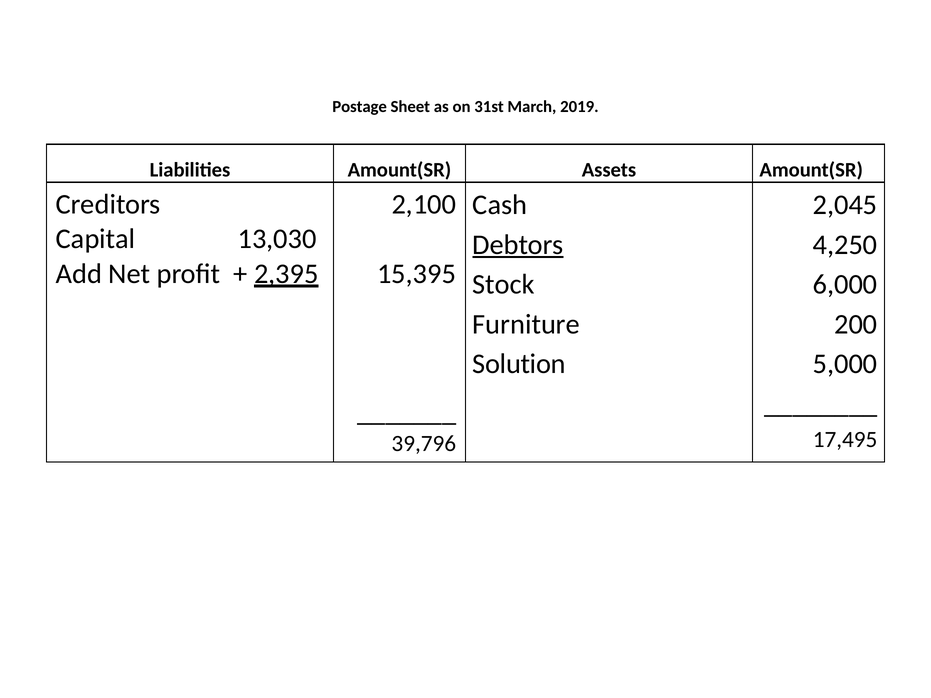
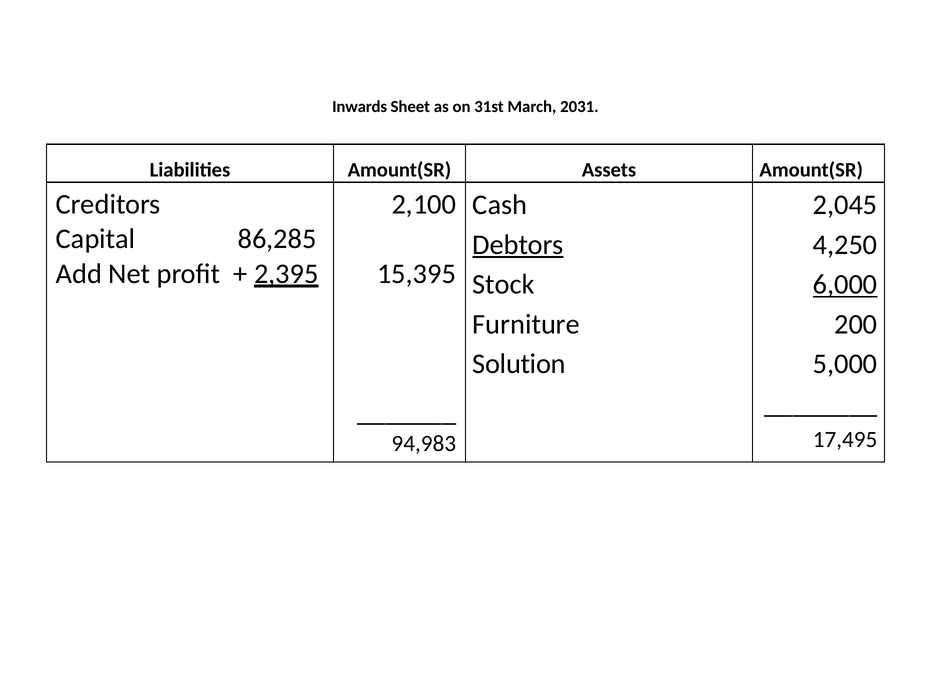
Postage: Postage -> Inwards
2019: 2019 -> 2031
13,030: 13,030 -> 86,285
6,000 underline: none -> present
39,796: 39,796 -> 94,983
